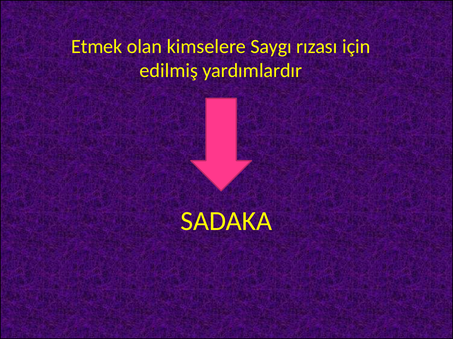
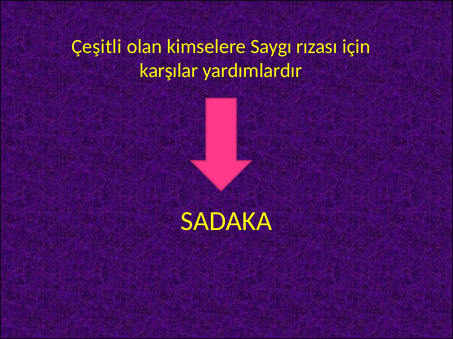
Etmek: Etmek -> Çeşitli
edilmiş: edilmiş -> karşılar
